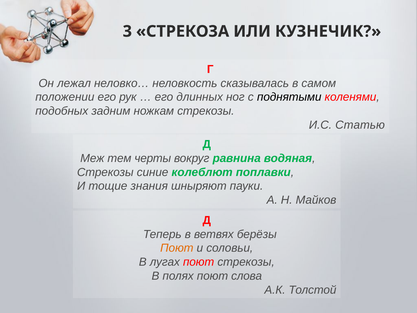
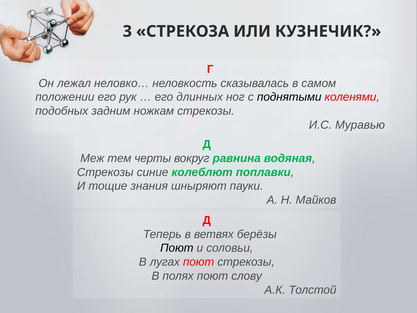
Статью: Статью -> Муравью
Поют at (177, 248) colour: orange -> black
слова: слова -> слову
